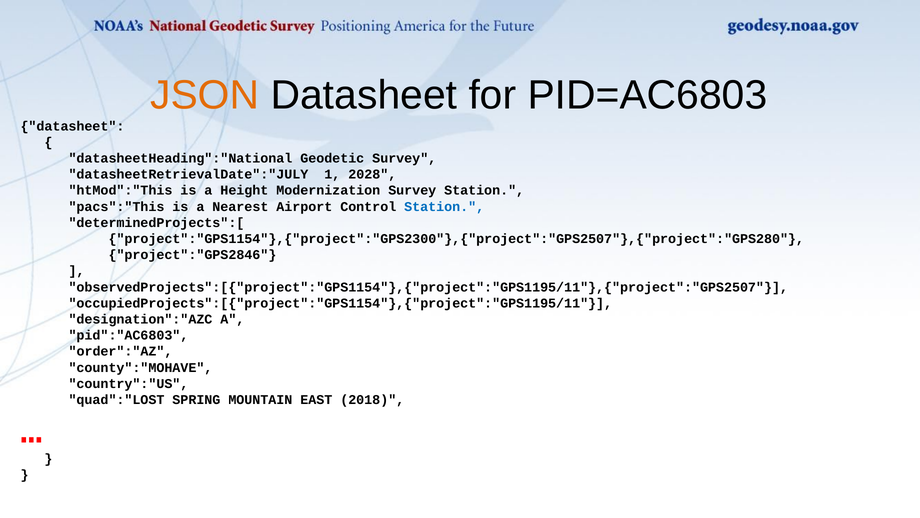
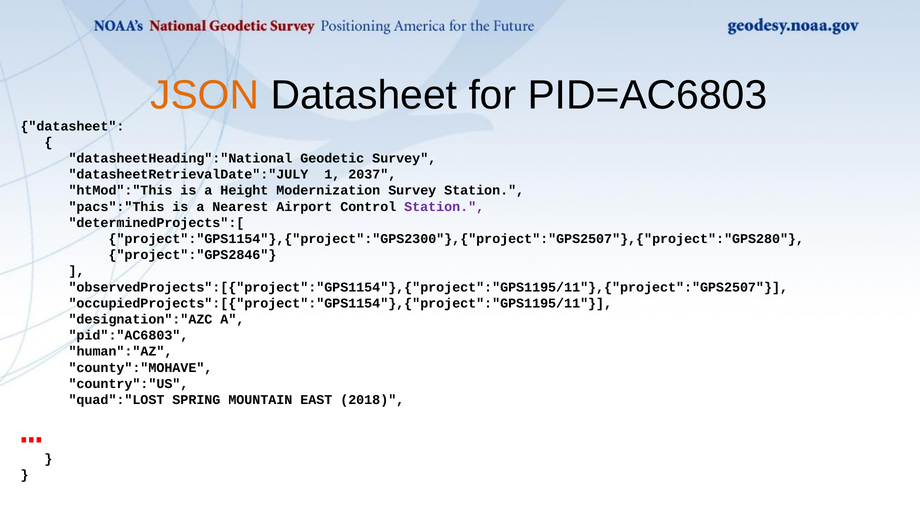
2028: 2028 -> 2037
Station at (444, 206) colour: blue -> purple
order":"AZ: order":"AZ -> human":"AZ
